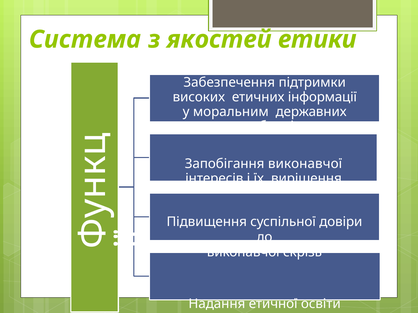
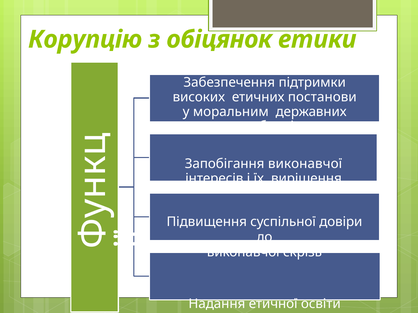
Система: Система -> Корупцію
якостей: якостей -> обіцянок
інформації: інформації -> постанови
